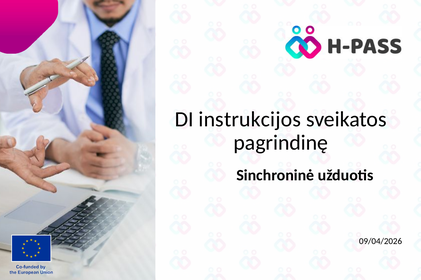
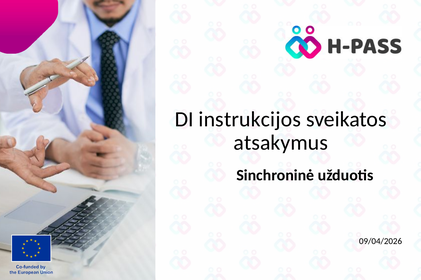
pagrindinę: pagrindinę -> atsakymus
